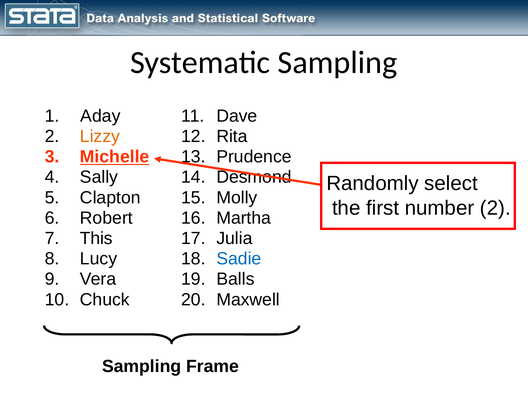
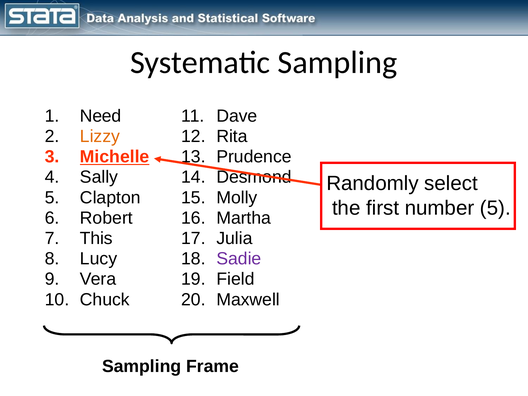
Aday: Aday -> Need
number 2: 2 -> 5
Sadie colour: blue -> purple
Balls: Balls -> Field
